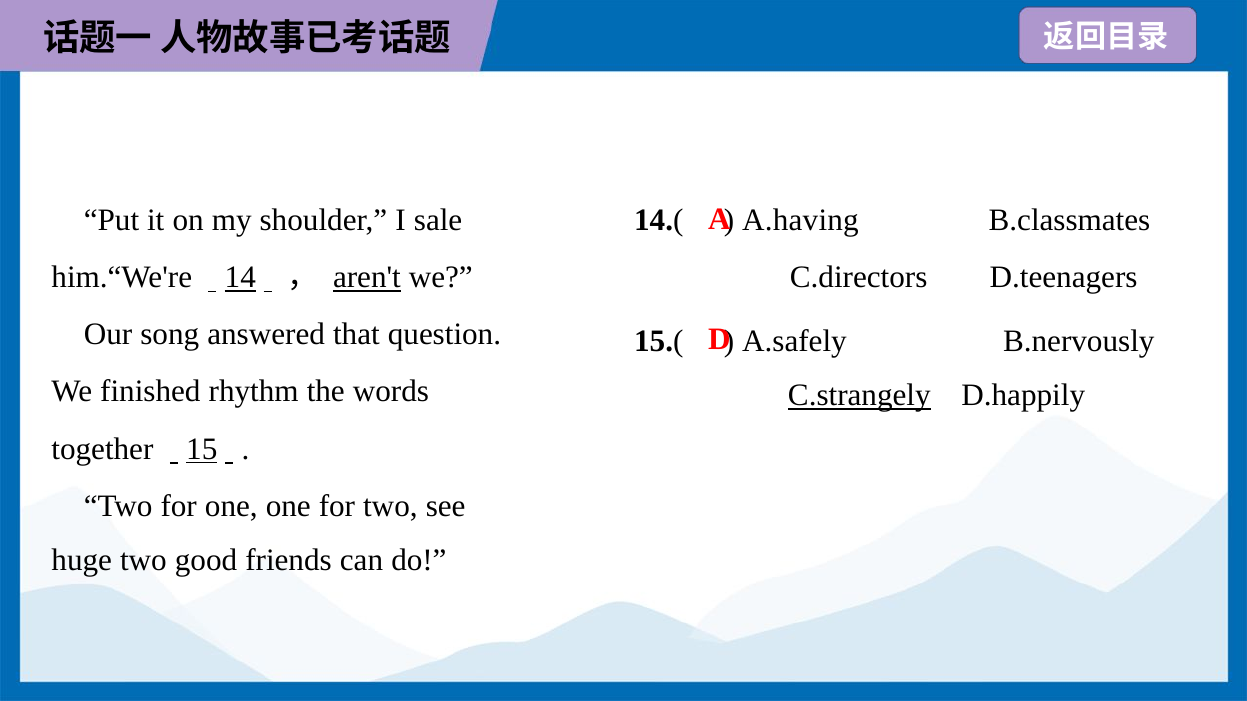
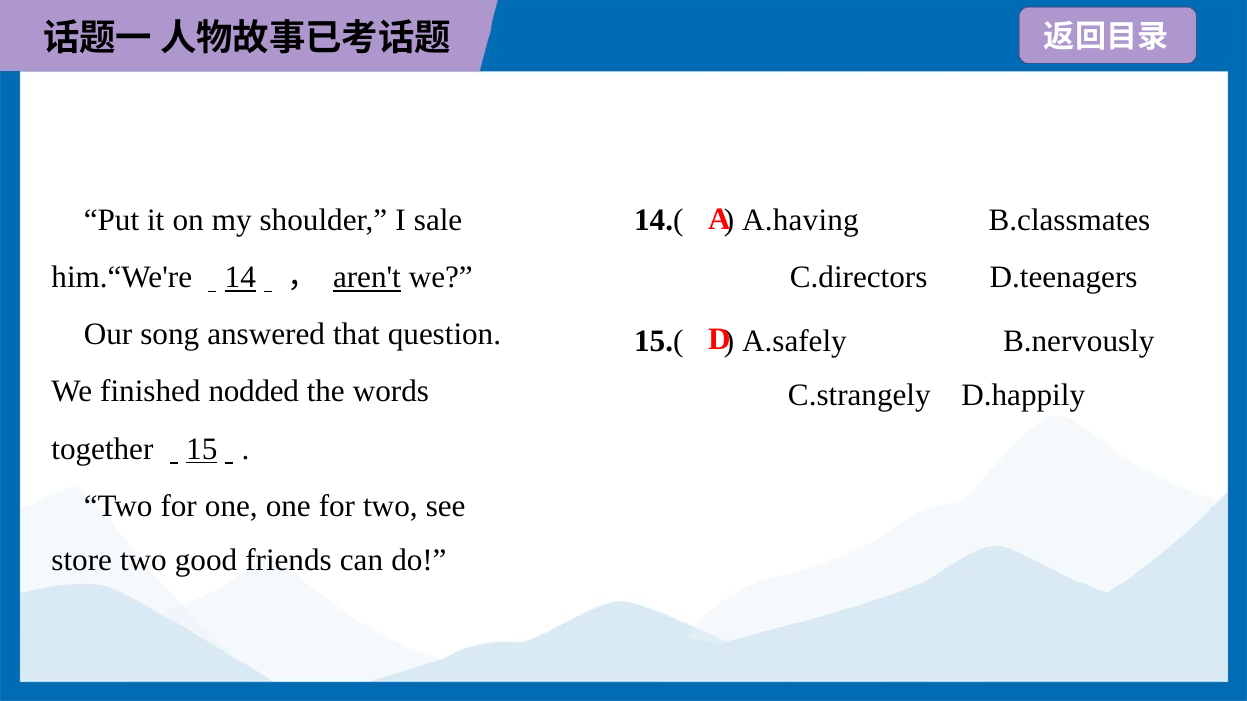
rhythm: rhythm -> nodded
C.strangely underline: present -> none
huge: huge -> store
